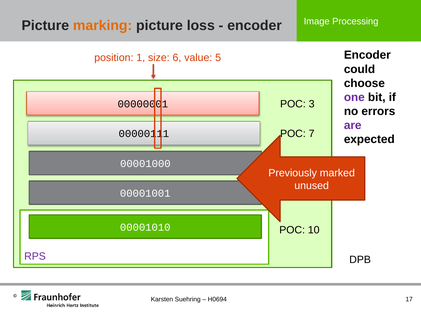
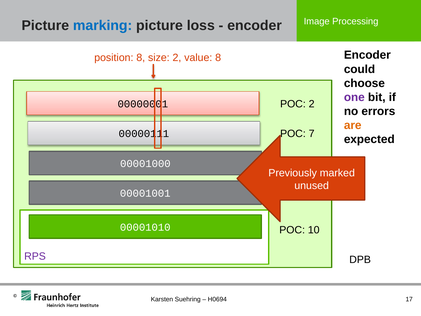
marking colour: orange -> blue
position 1: 1 -> 8
size 6: 6 -> 2
value 5: 5 -> 8
POC 3: 3 -> 2
are colour: purple -> orange
